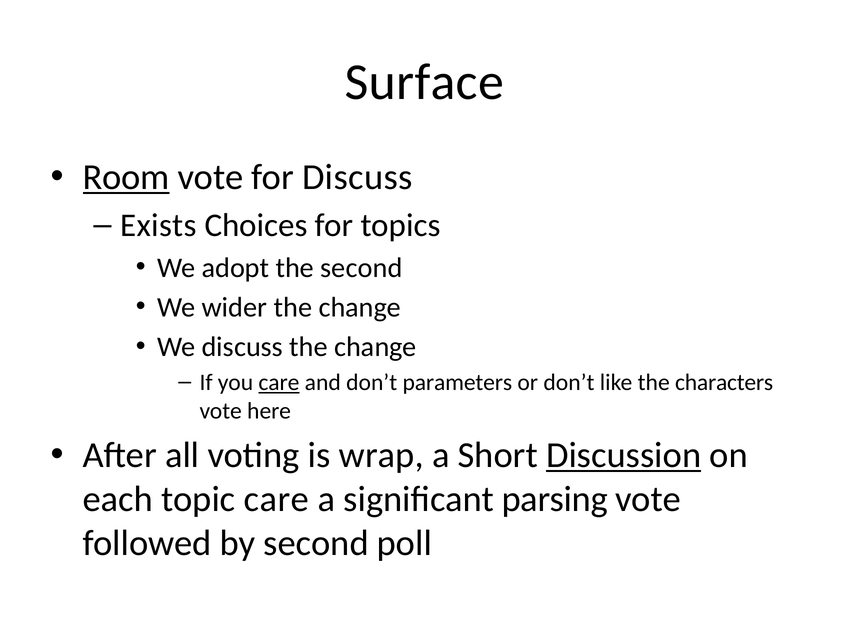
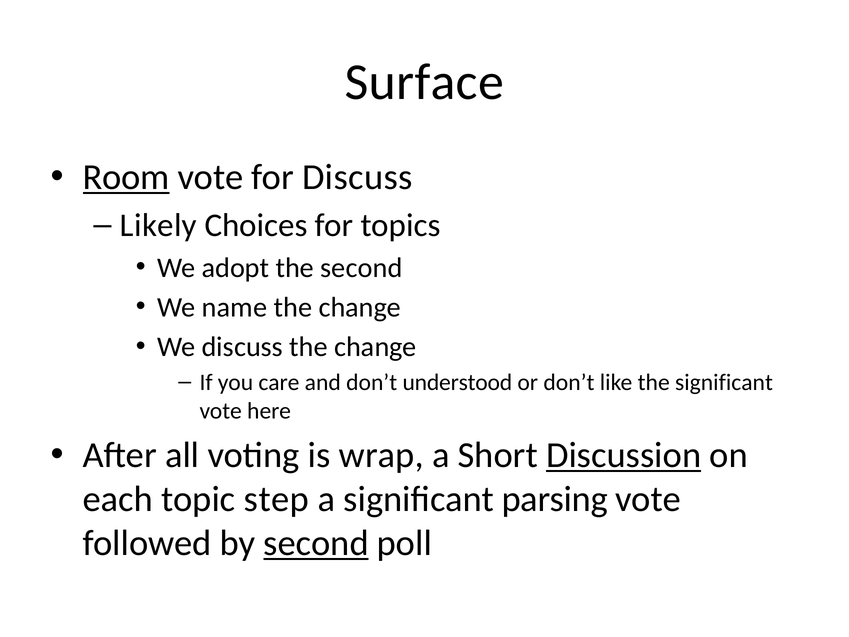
Exists: Exists -> Likely
wider: wider -> name
care at (279, 382) underline: present -> none
parameters: parameters -> understood
the characters: characters -> significant
topic care: care -> step
second at (316, 543) underline: none -> present
